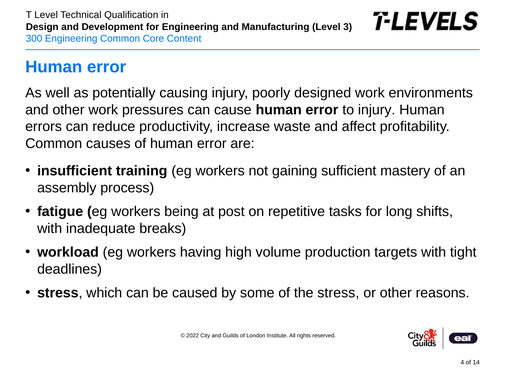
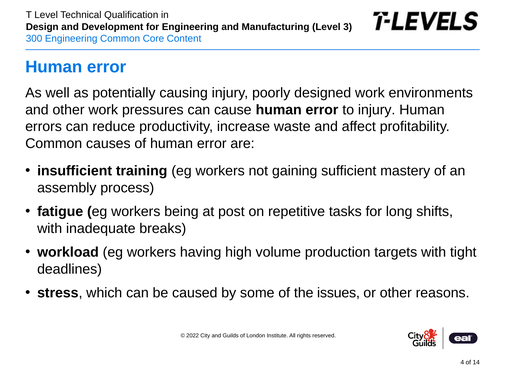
the stress: stress -> issues
